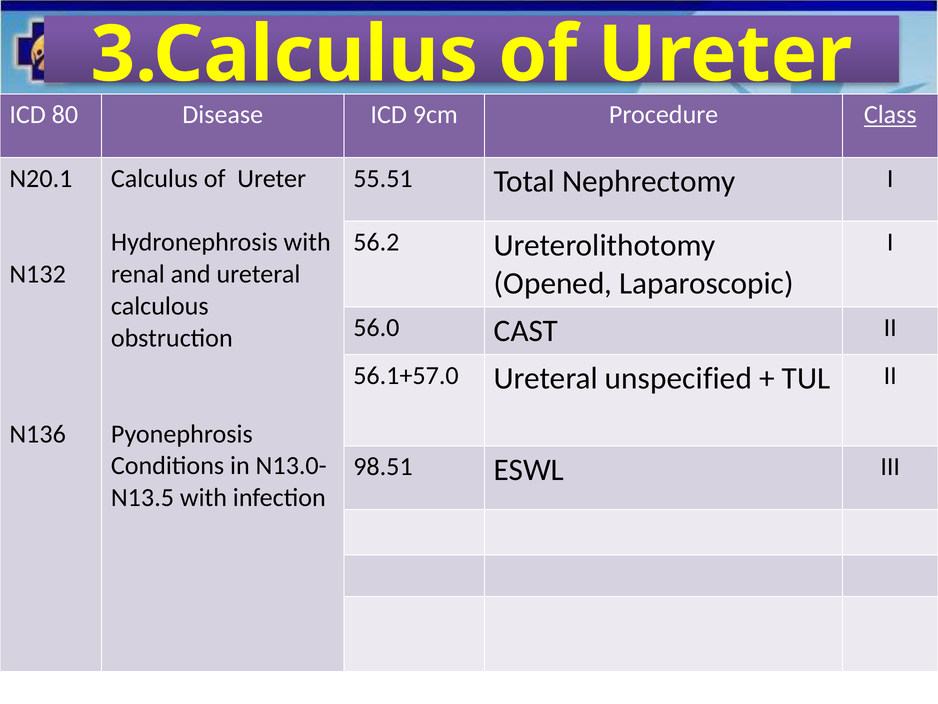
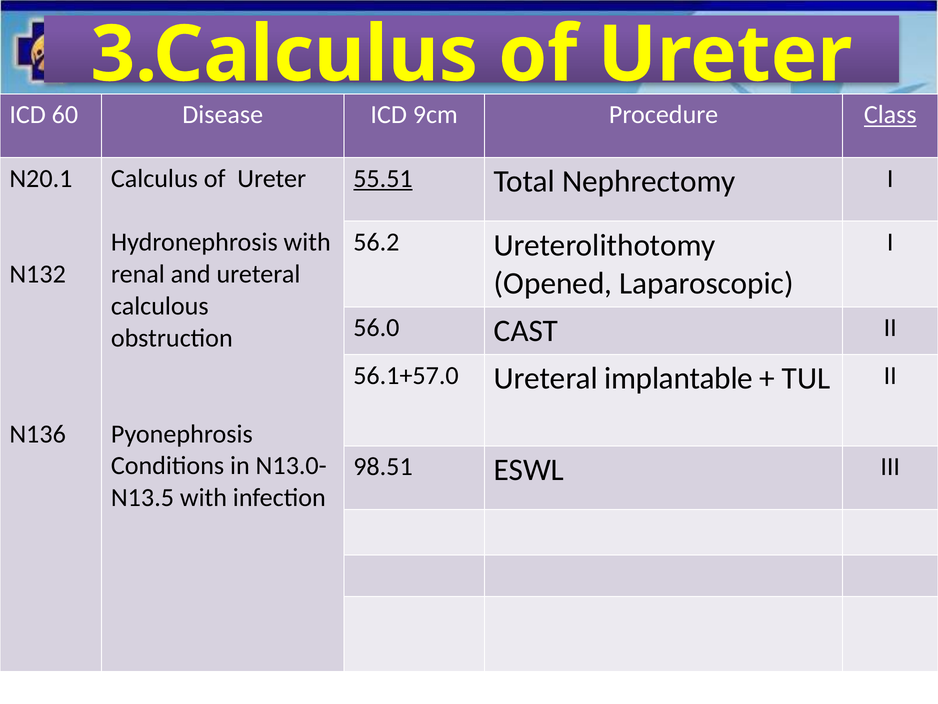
80: 80 -> 60
55.51 underline: none -> present
unspecified: unspecified -> implantable
